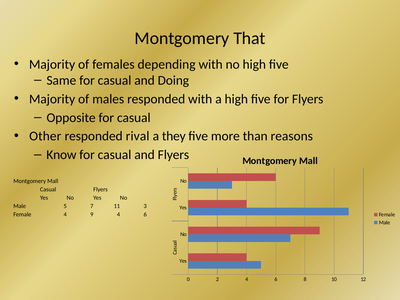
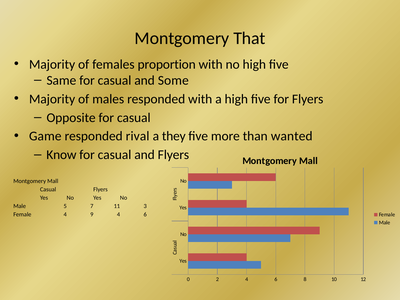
depending: depending -> proportion
Doing: Doing -> Some
Other: Other -> Game
reasons: reasons -> wanted
